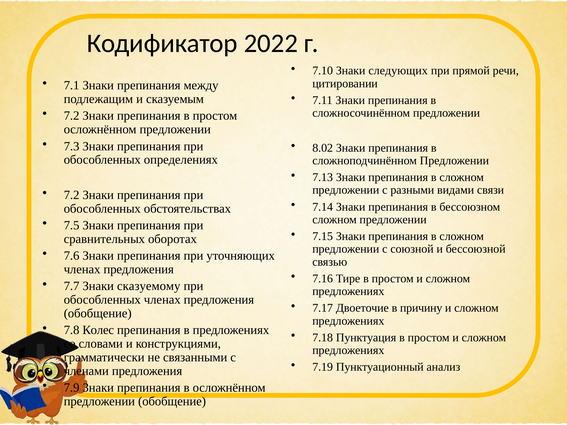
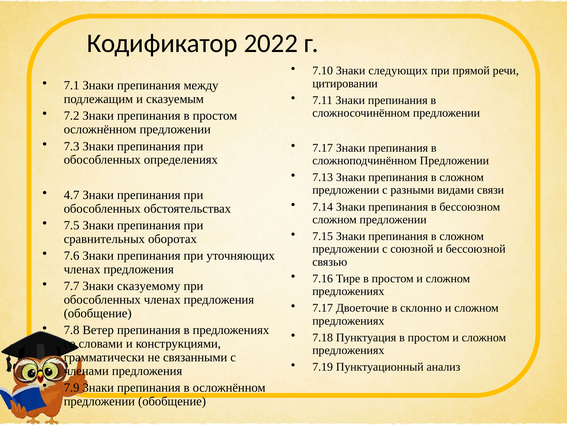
8.02 at (323, 148): 8.02 -> 7.17
7.2 at (72, 195): 7.2 -> 4.7
причину: причину -> склонно
Колес: Колес -> Ветер
